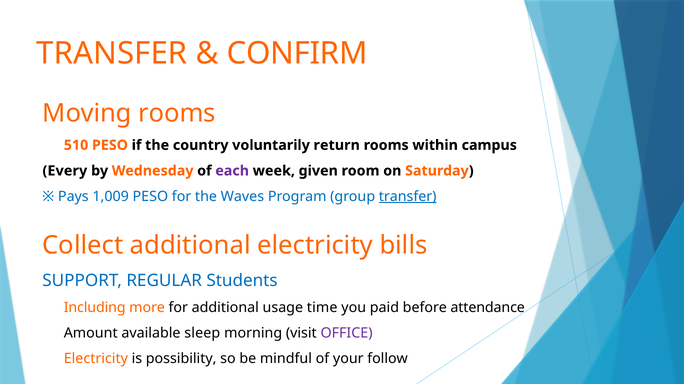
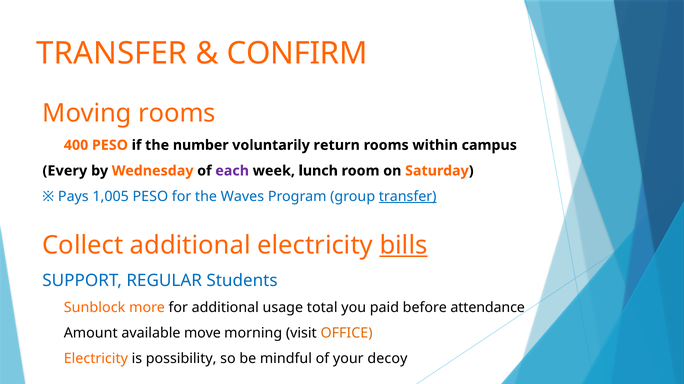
510: 510 -> 400
country: country -> number
given: given -> lunch
1,009: 1,009 -> 1,005
bills underline: none -> present
Including: Including -> Sunblock
time: time -> total
sleep: sleep -> move
OFFICE colour: purple -> orange
follow: follow -> decoy
